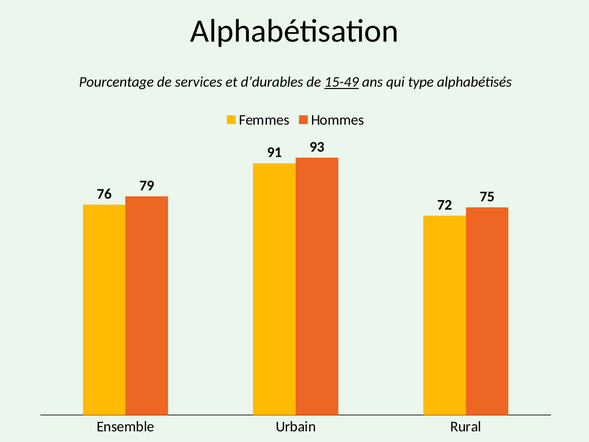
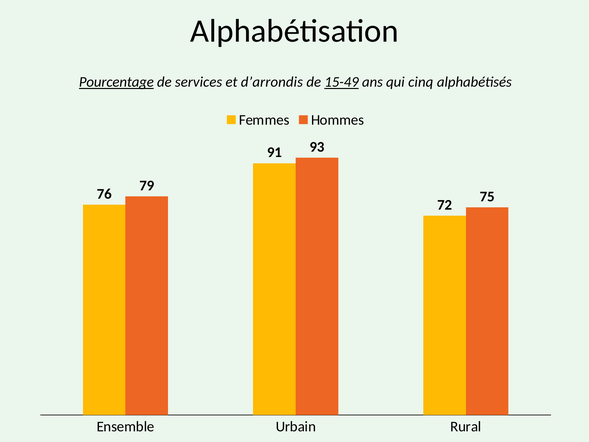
Pourcentage underline: none -> present
d’durables: d’durables -> d’arrondis
type: type -> cinq
